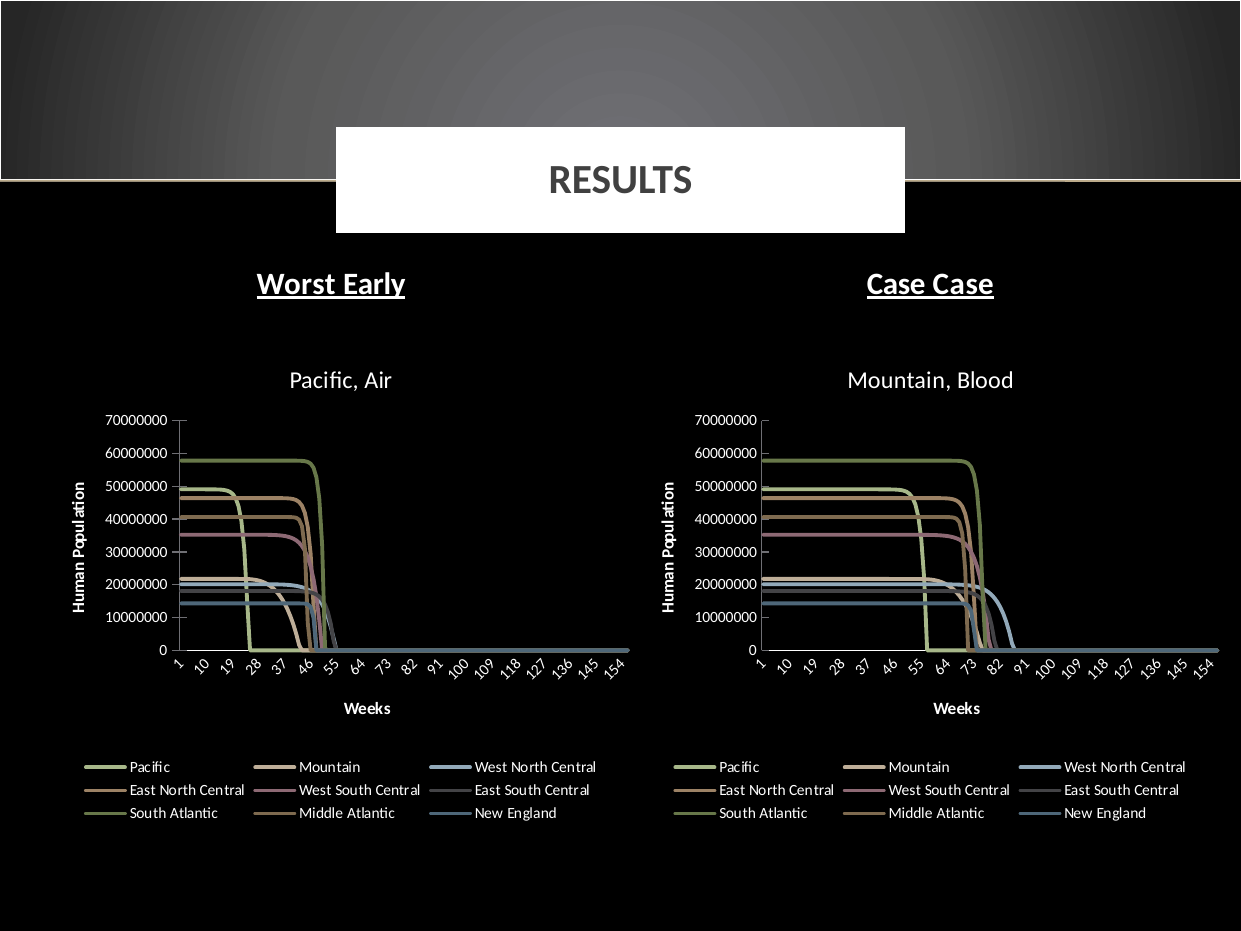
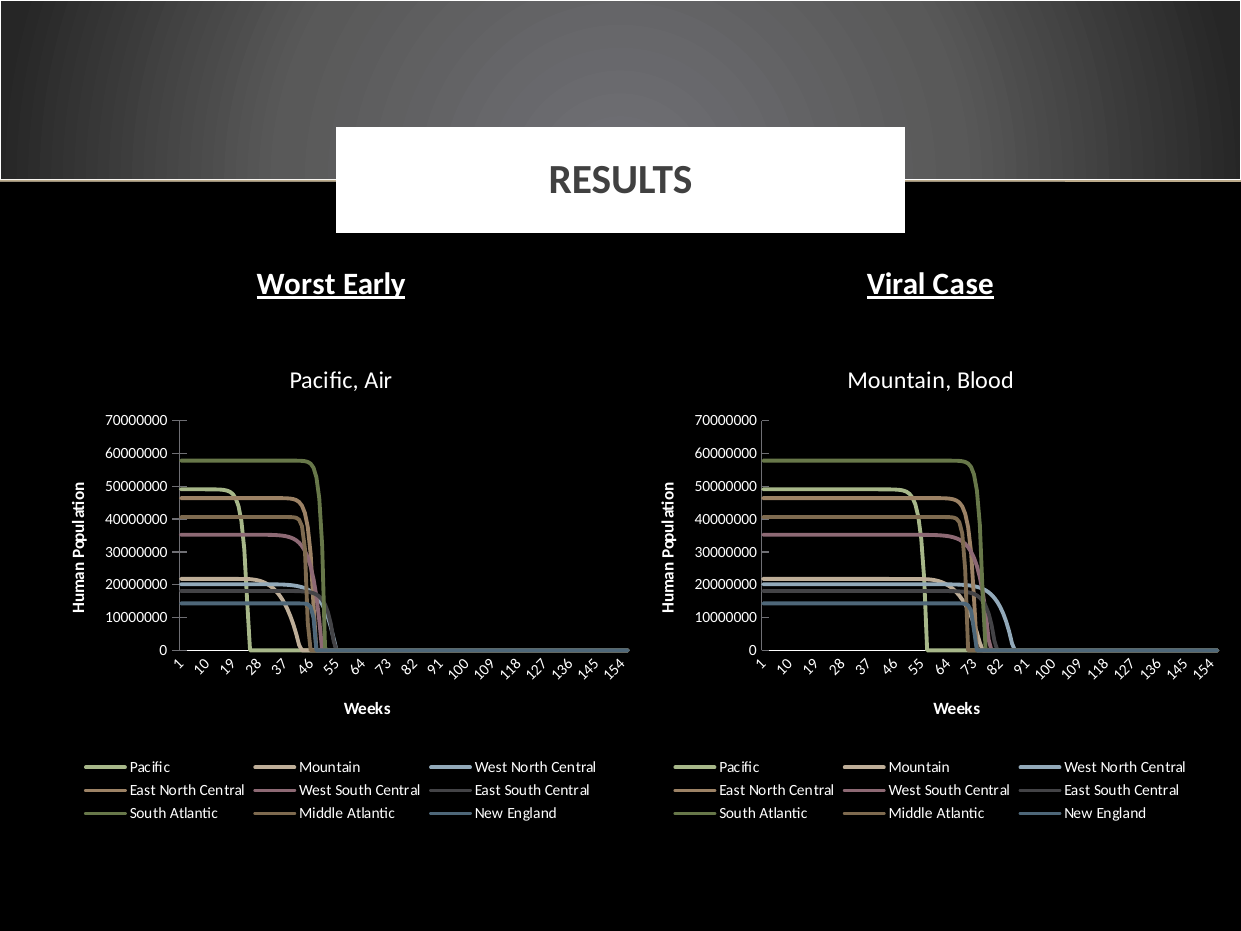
Case at (896, 284): Case -> Viral
